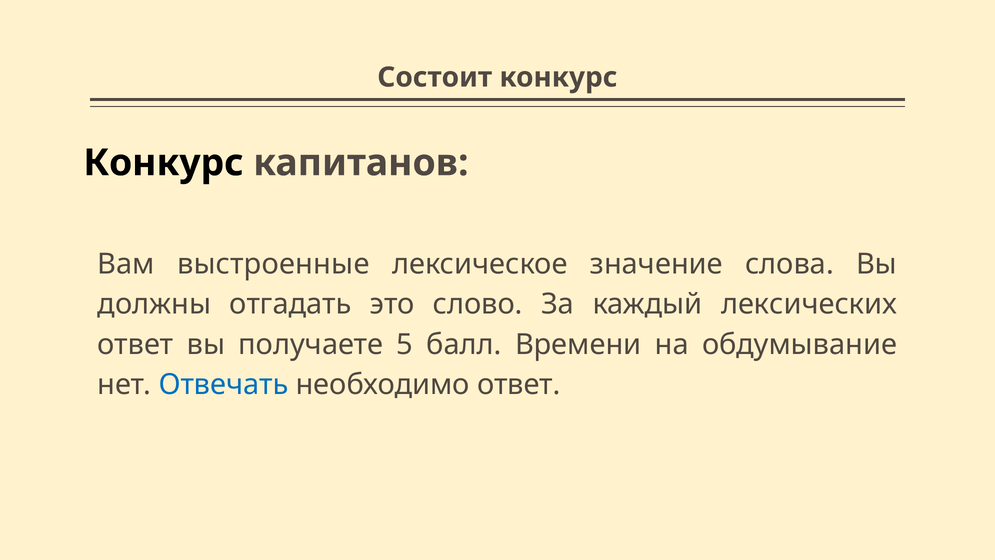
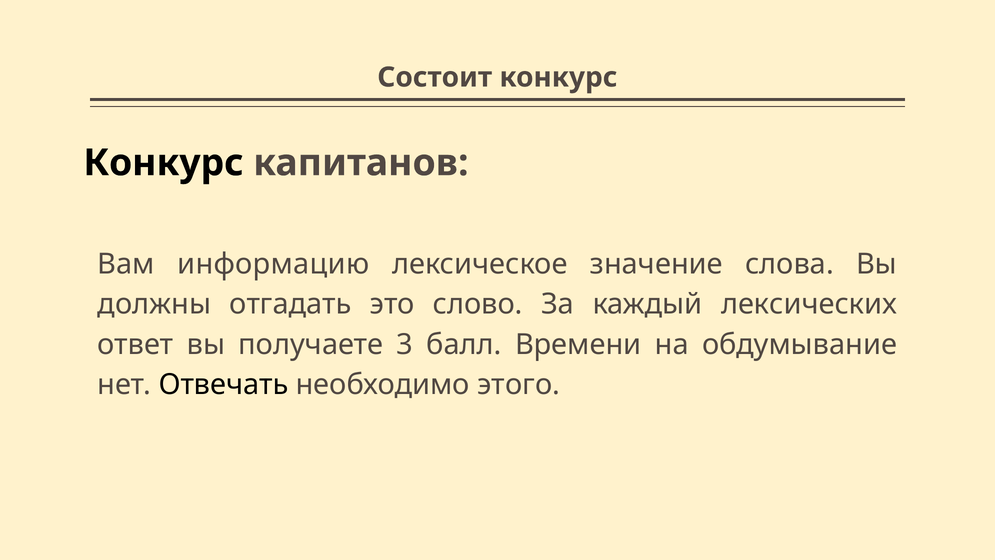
выстроенные: выстроенные -> информацию
5: 5 -> 3
Отвечать colour: blue -> black
необходимо ответ: ответ -> этого
